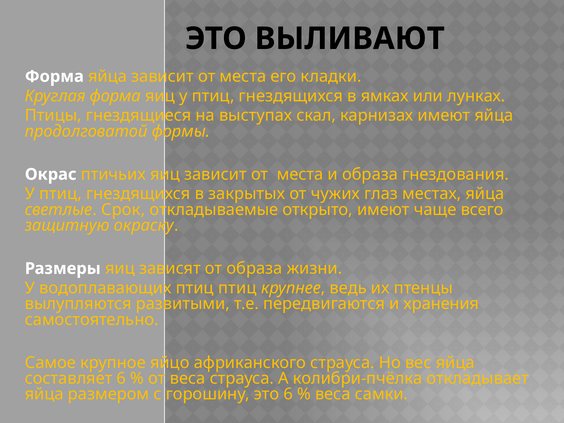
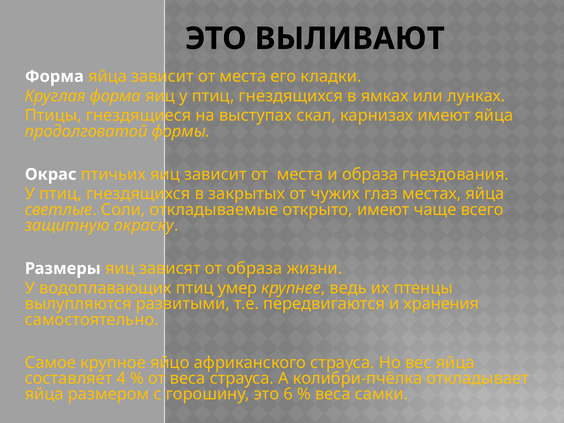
Срок: Срок -> Соли
птиц птиц: птиц -> умер
составляет 6: 6 -> 4
